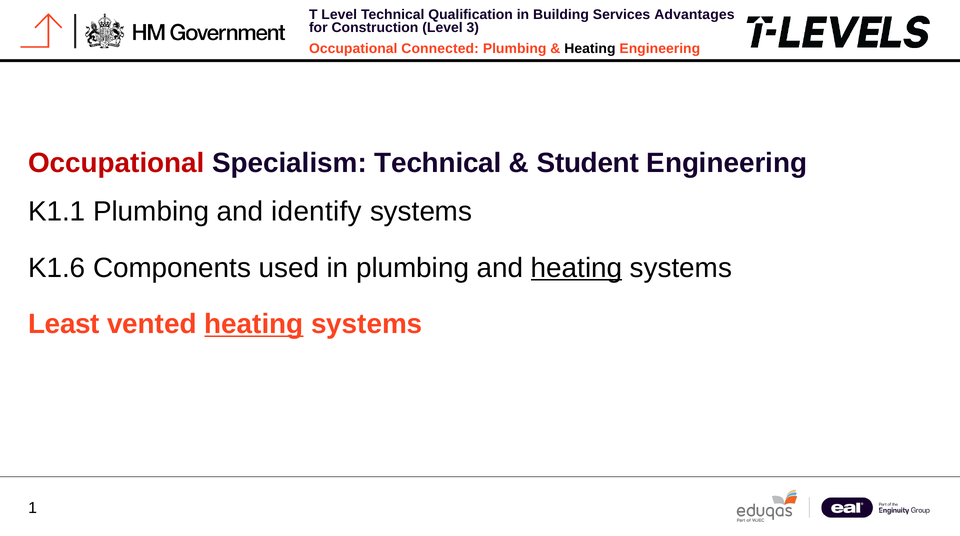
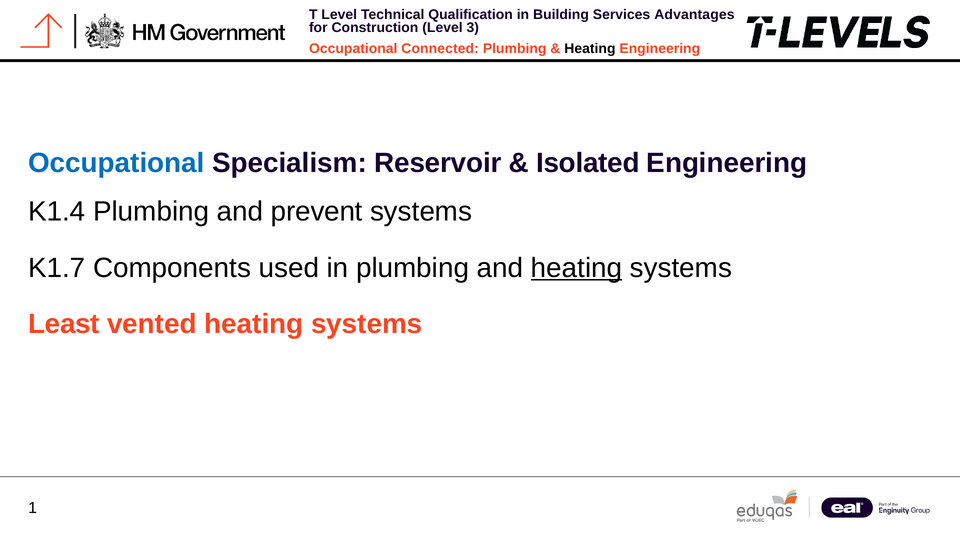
Occupational at (116, 163) colour: red -> blue
Specialism Technical: Technical -> Reservoir
Student: Student -> Isolated
K1.1: K1.1 -> K1.4
identify: identify -> prevent
K1.6: K1.6 -> K1.7
heating at (254, 324) underline: present -> none
